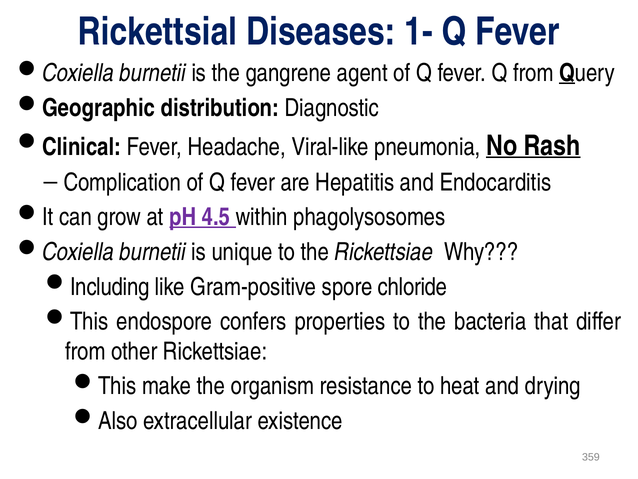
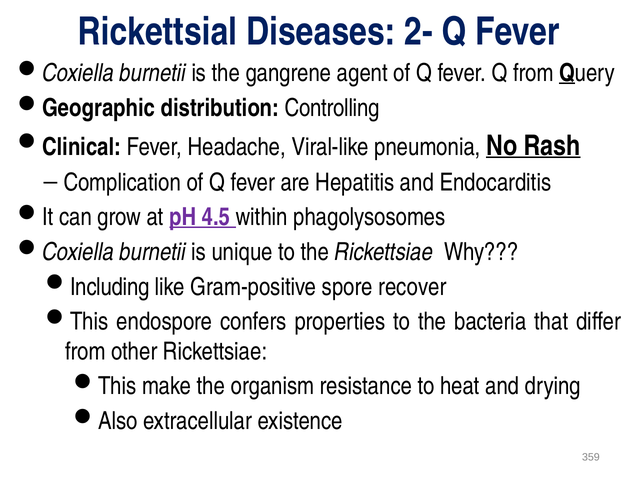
1-: 1- -> 2-
Diagnostic: Diagnostic -> Controlling
chloride: chloride -> recover
